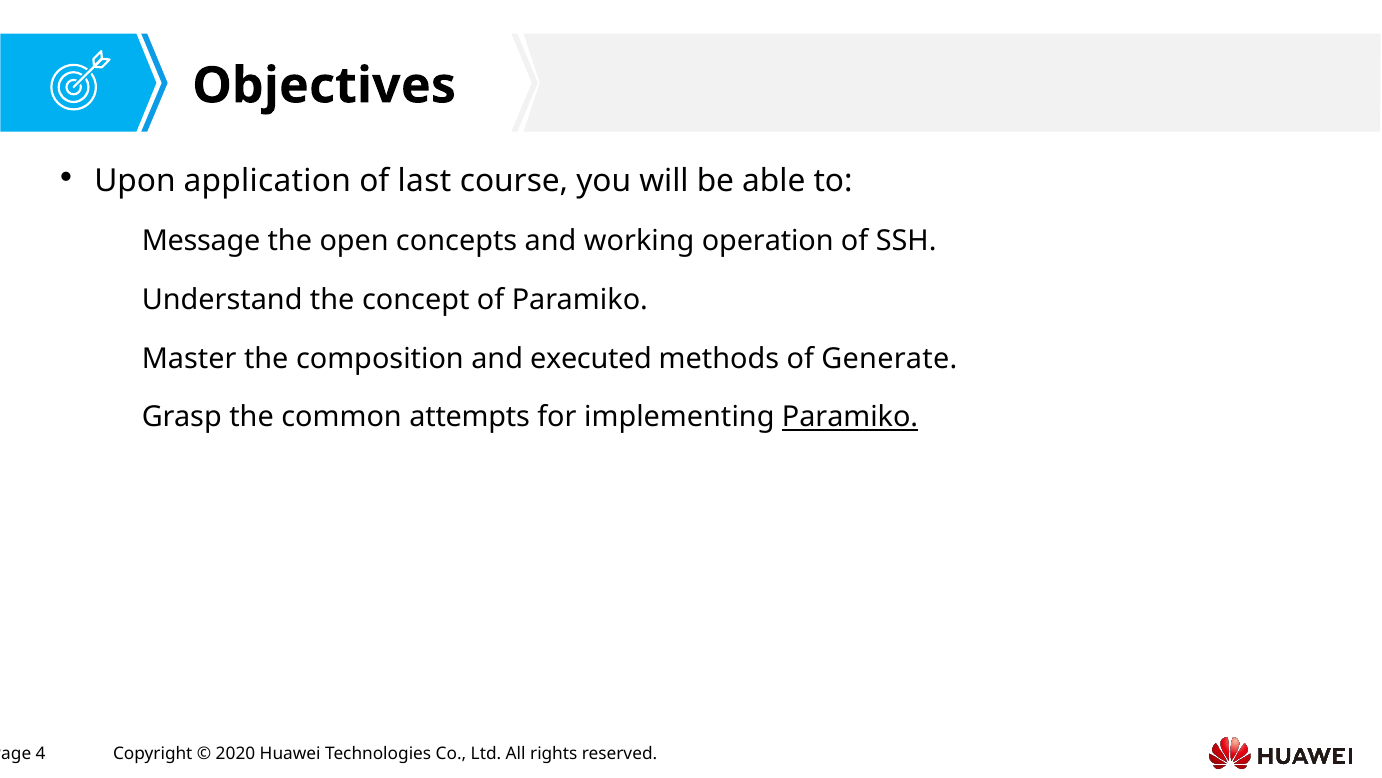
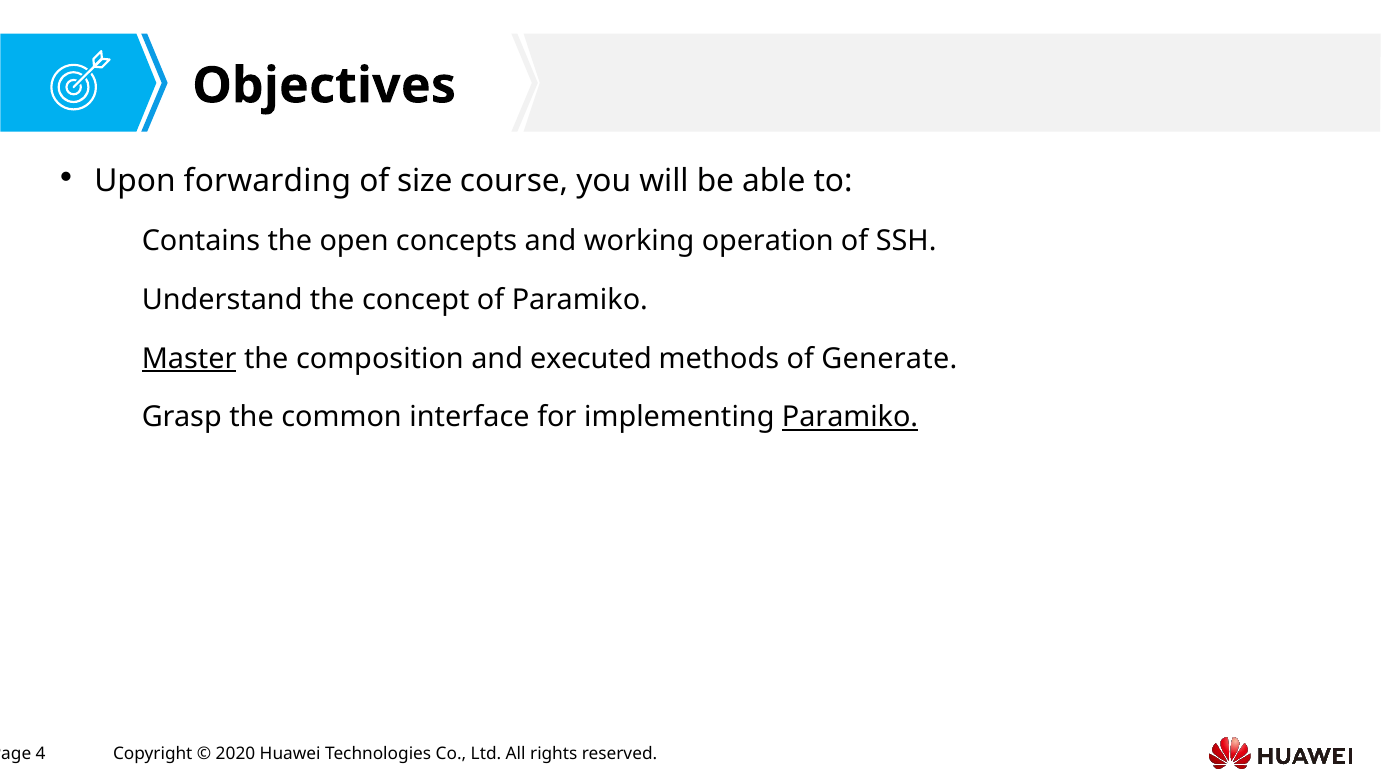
application: application -> forwarding
last: last -> size
Message: Message -> Contains
Master underline: none -> present
attempts: attempts -> interface
